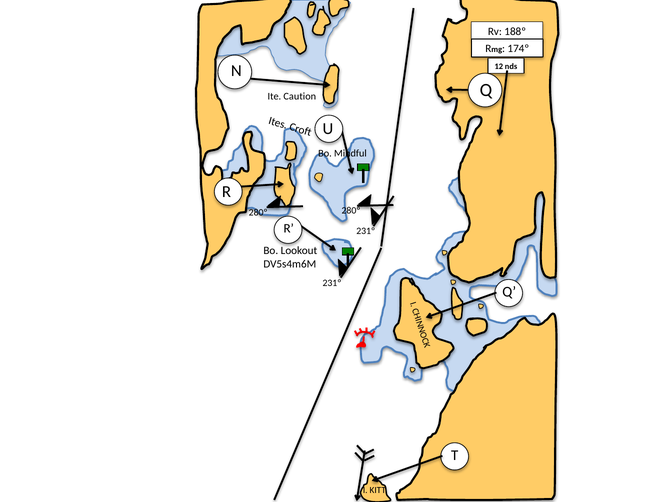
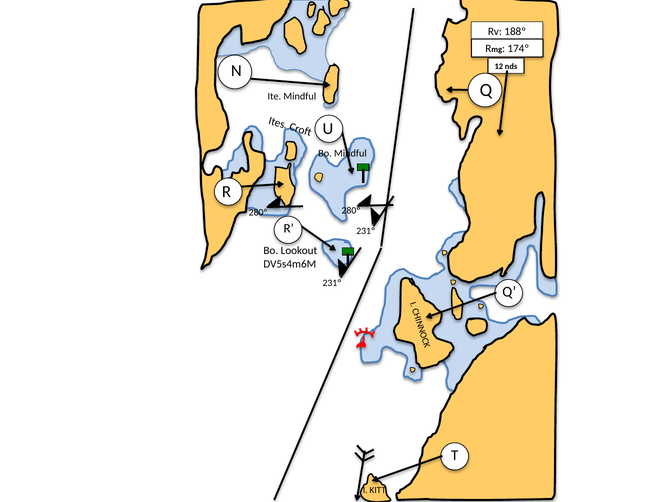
Ite Caution: Caution -> Mindful
